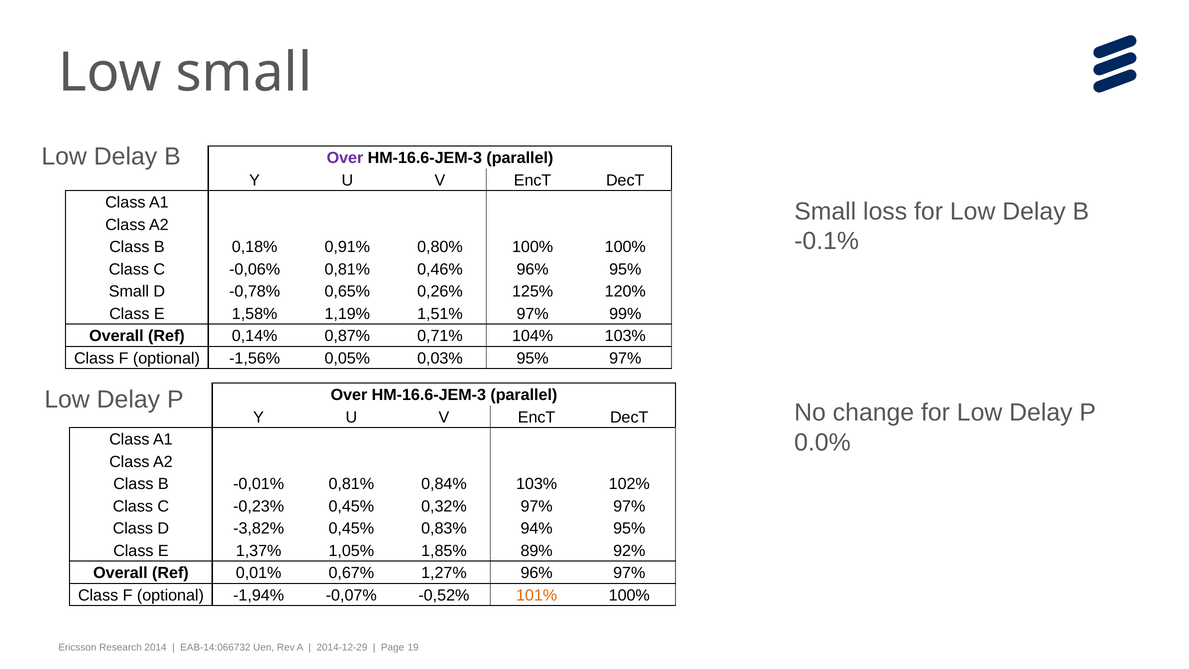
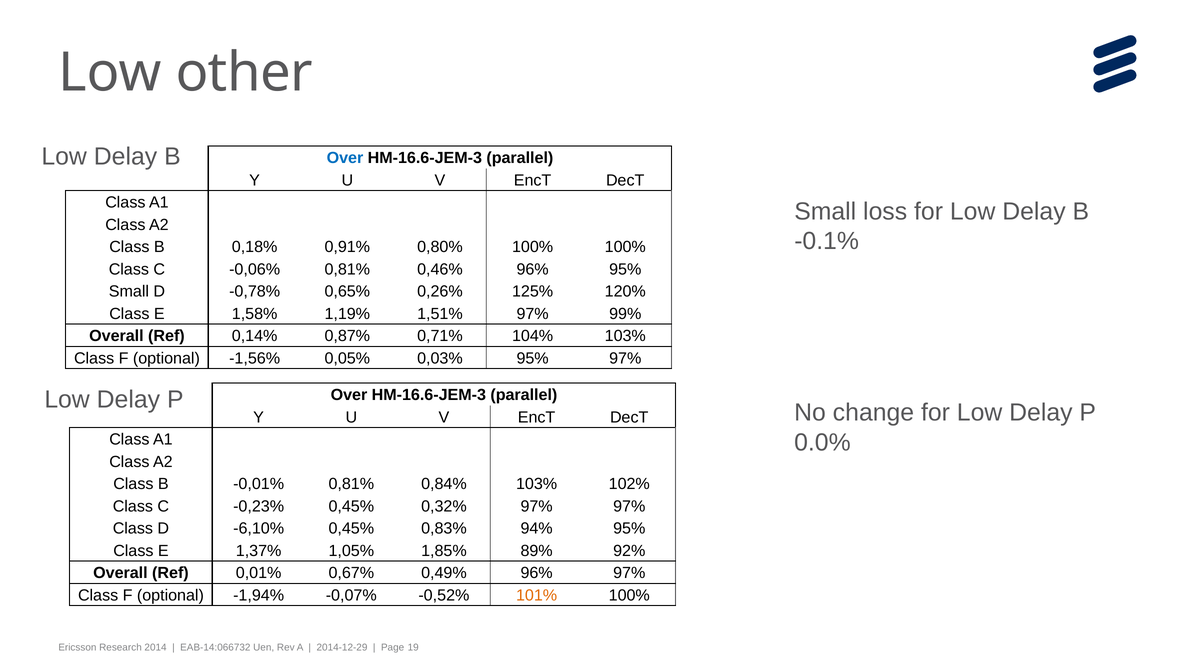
Low small: small -> other
Over at (345, 158) colour: purple -> blue
-3,82%: -3,82% -> -6,10%
1,27%: 1,27% -> 0,49%
